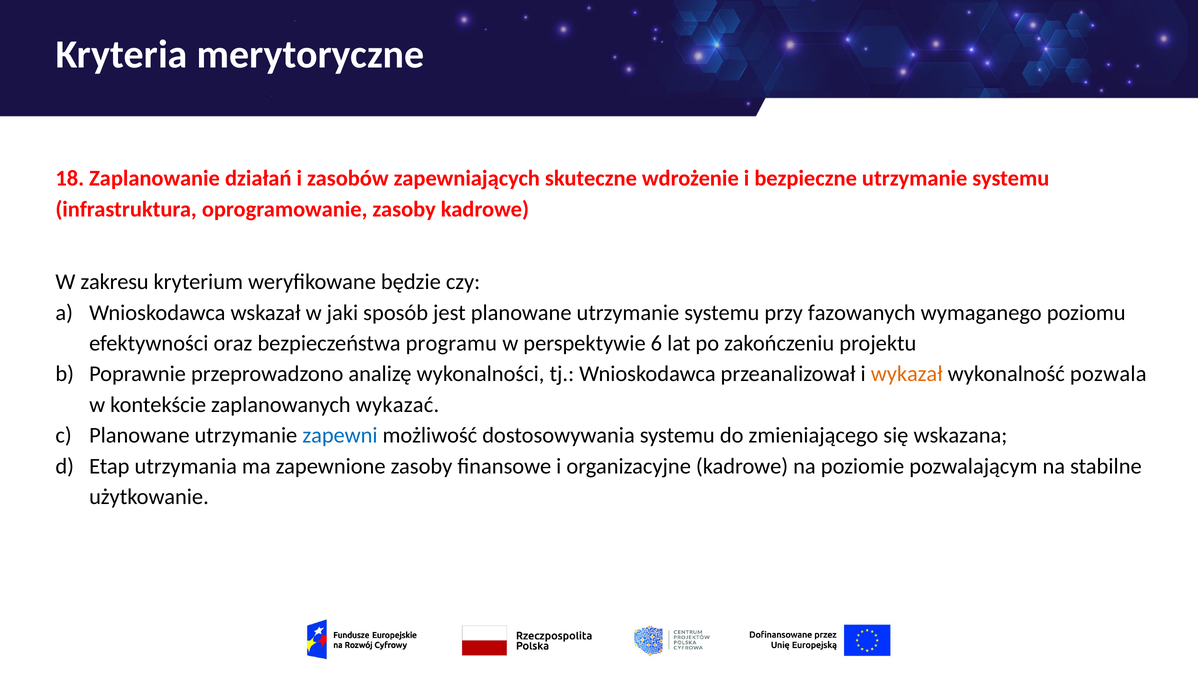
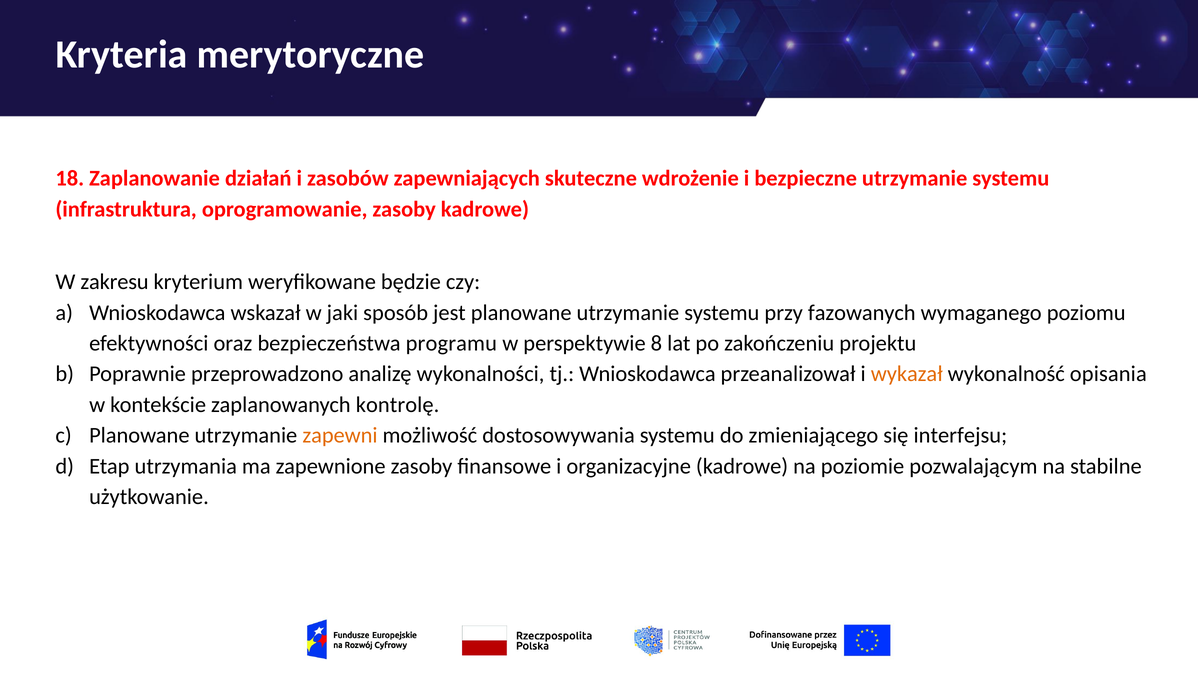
6: 6 -> 8
pozwala: pozwala -> opisania
wykazać: wykazać -> kontrolę
zapewni colour: blue -> orange
wskazana: wskazana -> interfejsu
